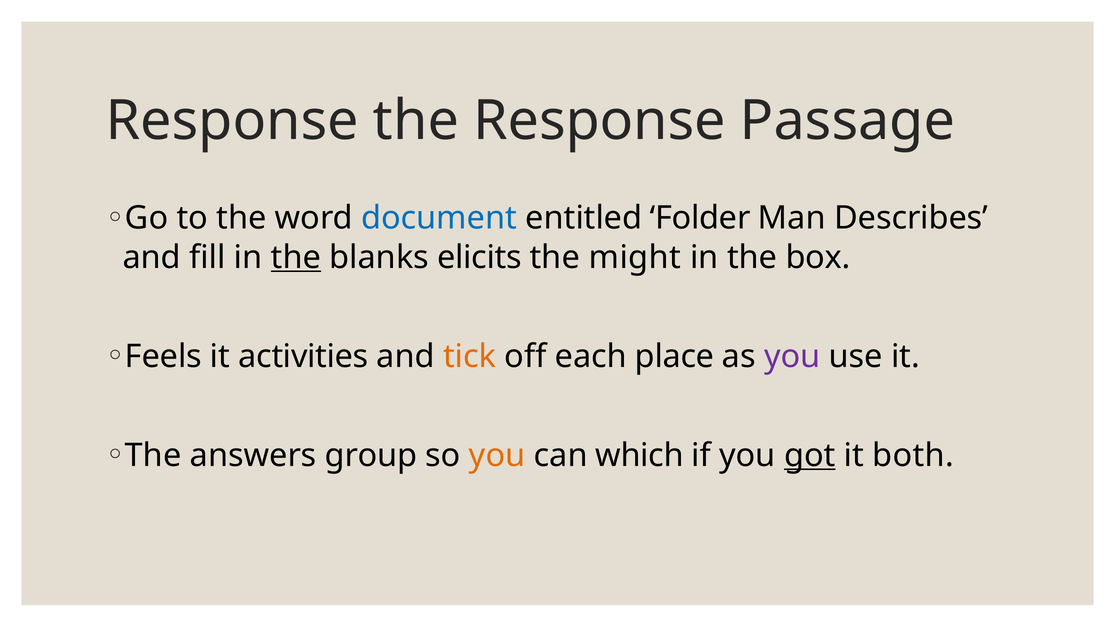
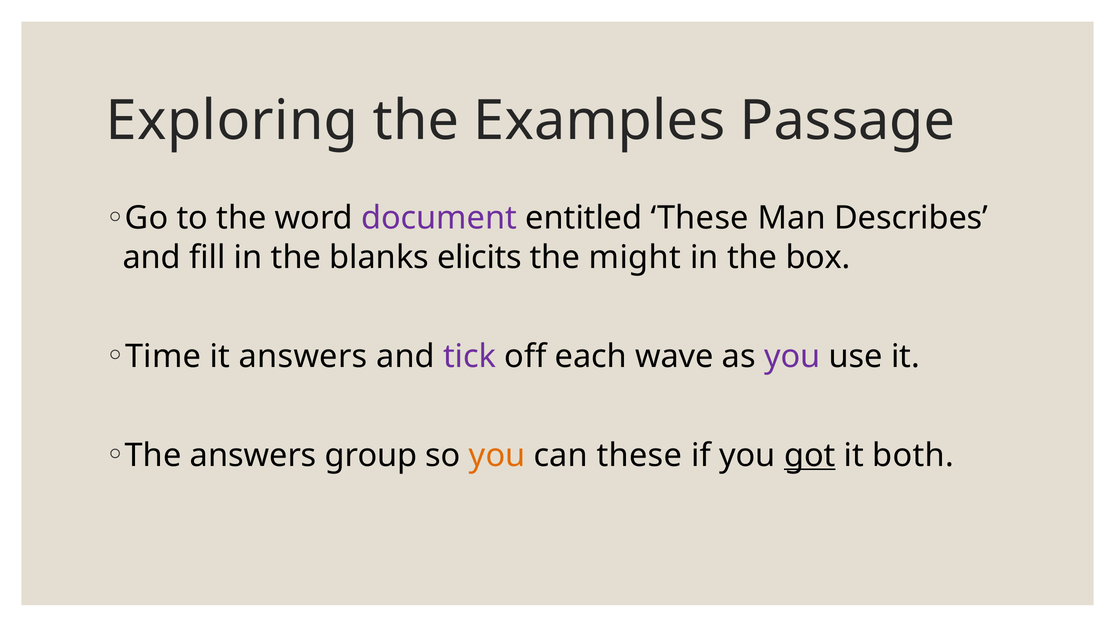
Response at (232, 121): Response -> Exploring
the Response: Response -> Examples
document colour: blue -> purple
entitled Folder: Folder -> These
the at (296, 257) underline: present -> none
Feels: Feels -> Time
it activities: activities -> answers
tick colour: orange -> purple
place: place -> wave
can which: which -> these
